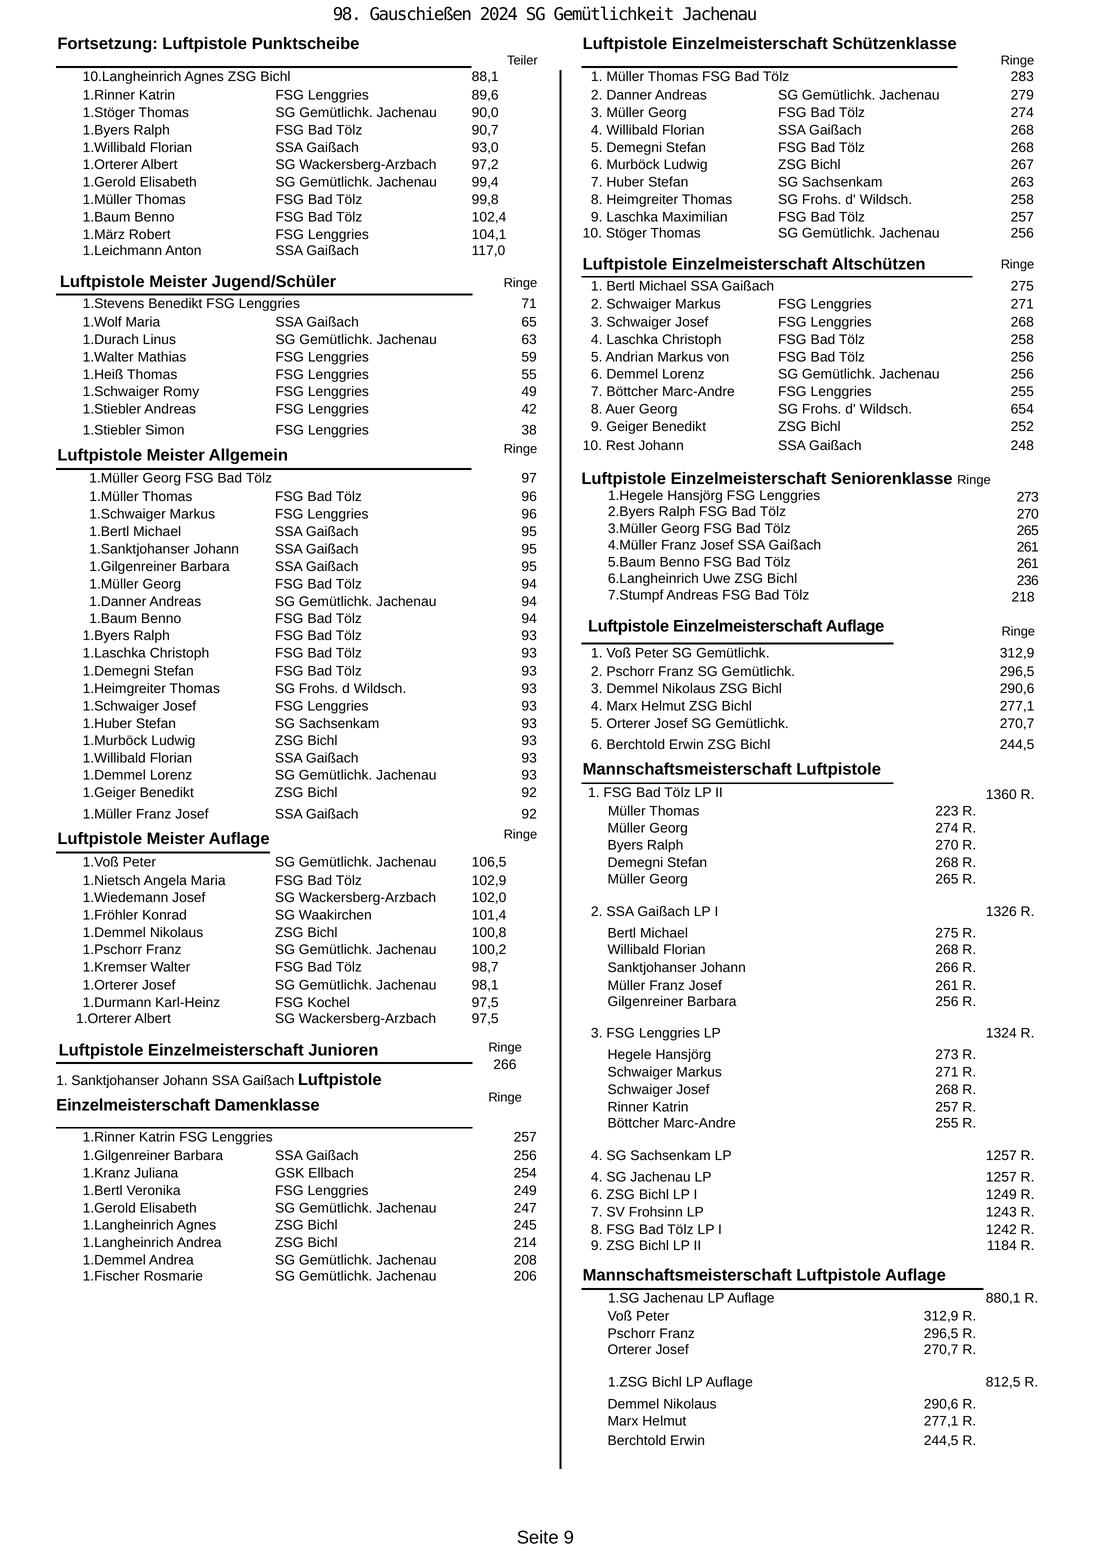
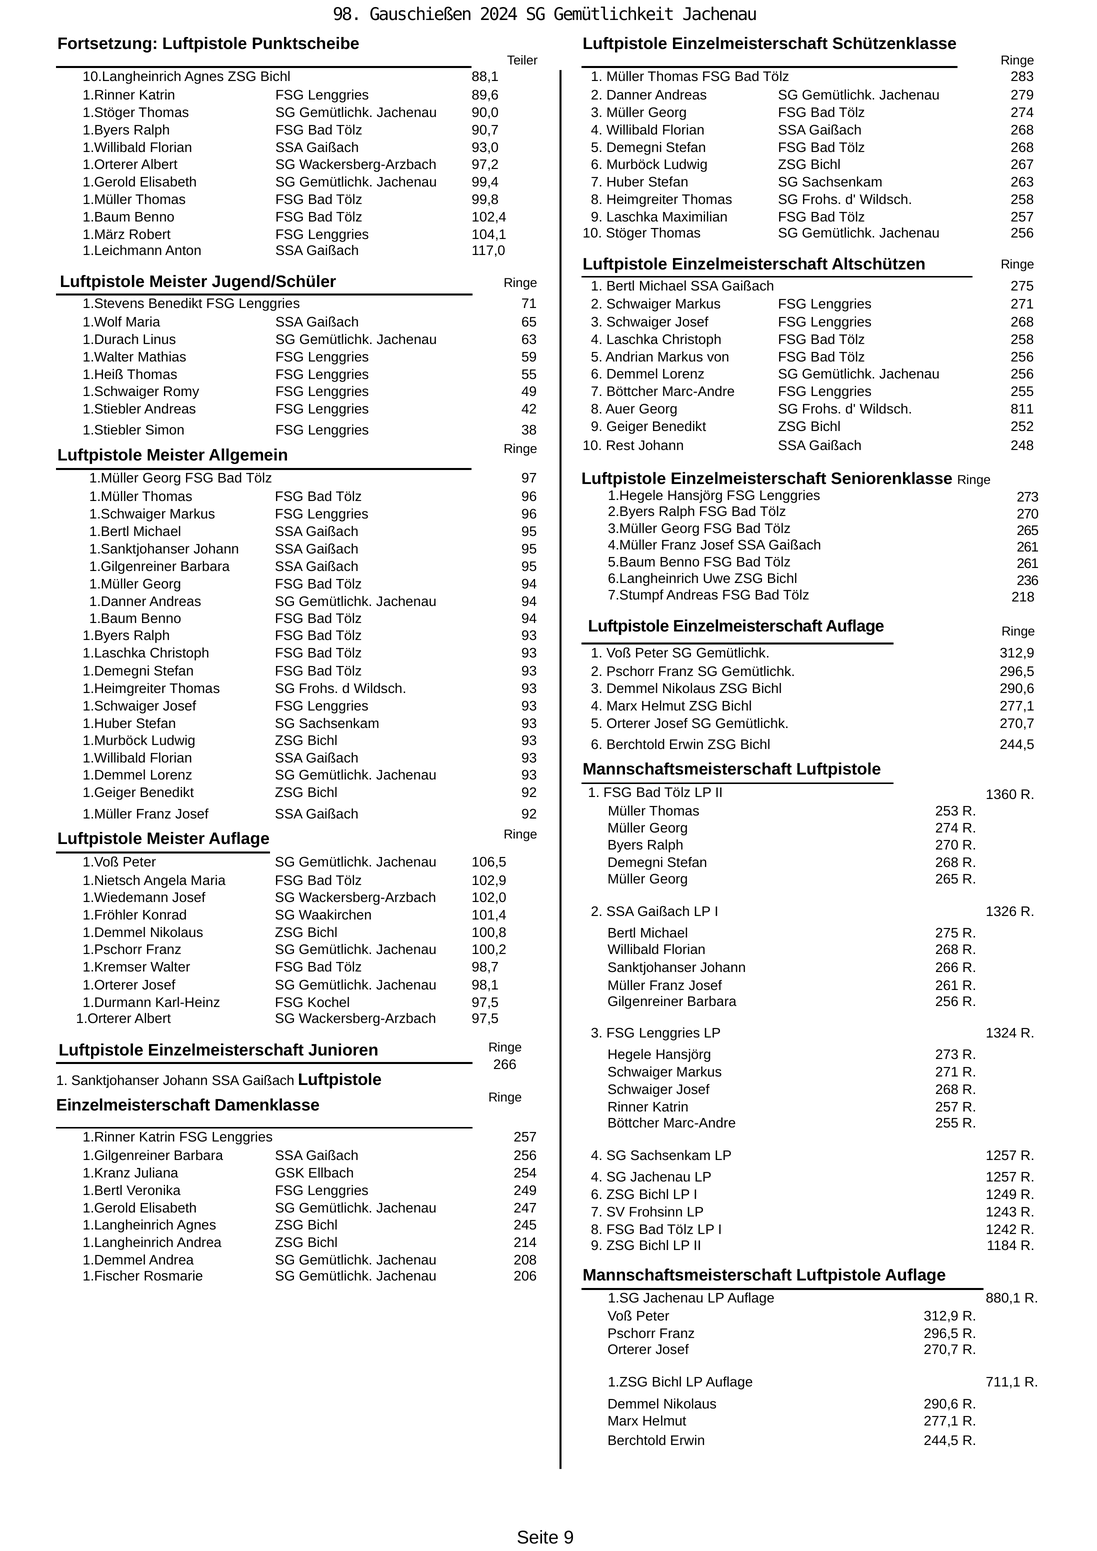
654: 654 -> 811
223: 223 -> 253
812,5: 812,5 -> 711,1
